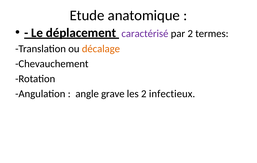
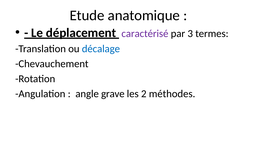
par 2: 2 -> 3
décalage colour: orange -> blue
infectieux: infectieux -> méthodes
